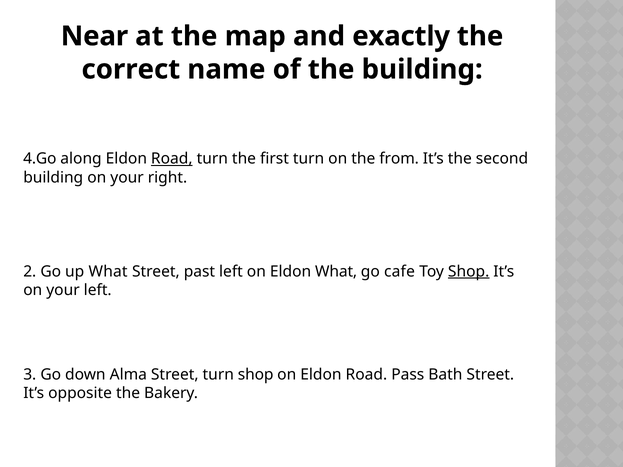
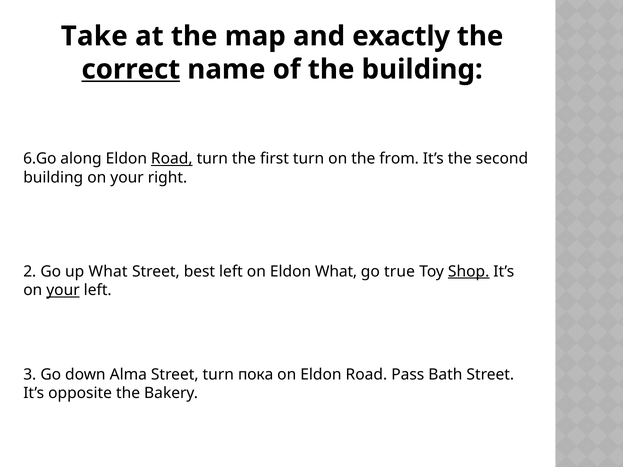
Near: Near -> Take
correct underline: none -> present
4.Go: 4.Go -> 6.Go
past: past -> best
cafe: cafe -> true
your at (63, 290) underline: none -> present
turn shop: shop -> пока
